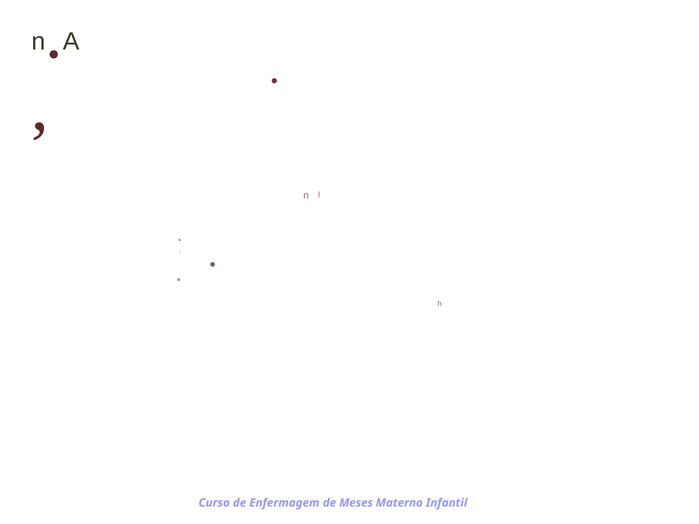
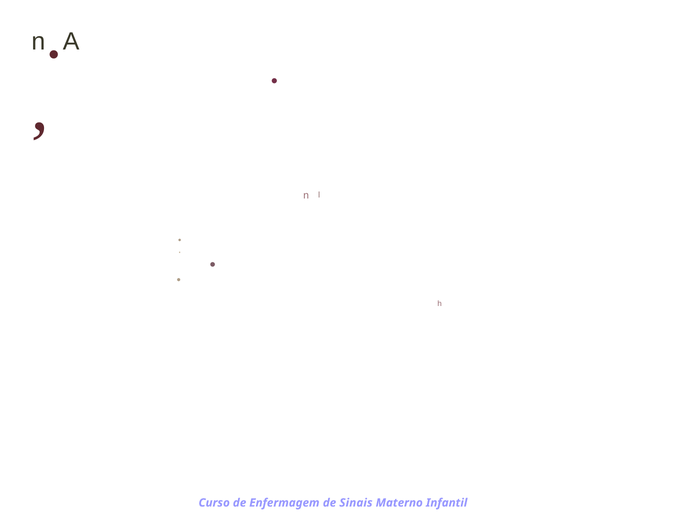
Meses: Meses -> Sinais
